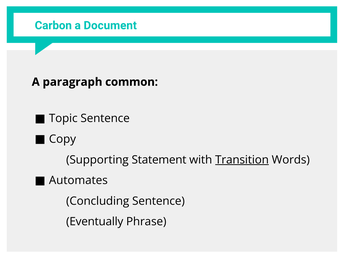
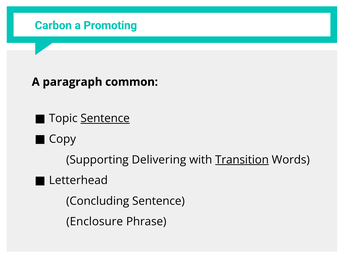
Document: Document -> Promoting
Sentence at (105, 118) underline: none -> present
Statement: Statement -> Delivering
Automates: Automates -> Letterhead
Eventually: Eventually -> Enclosure
